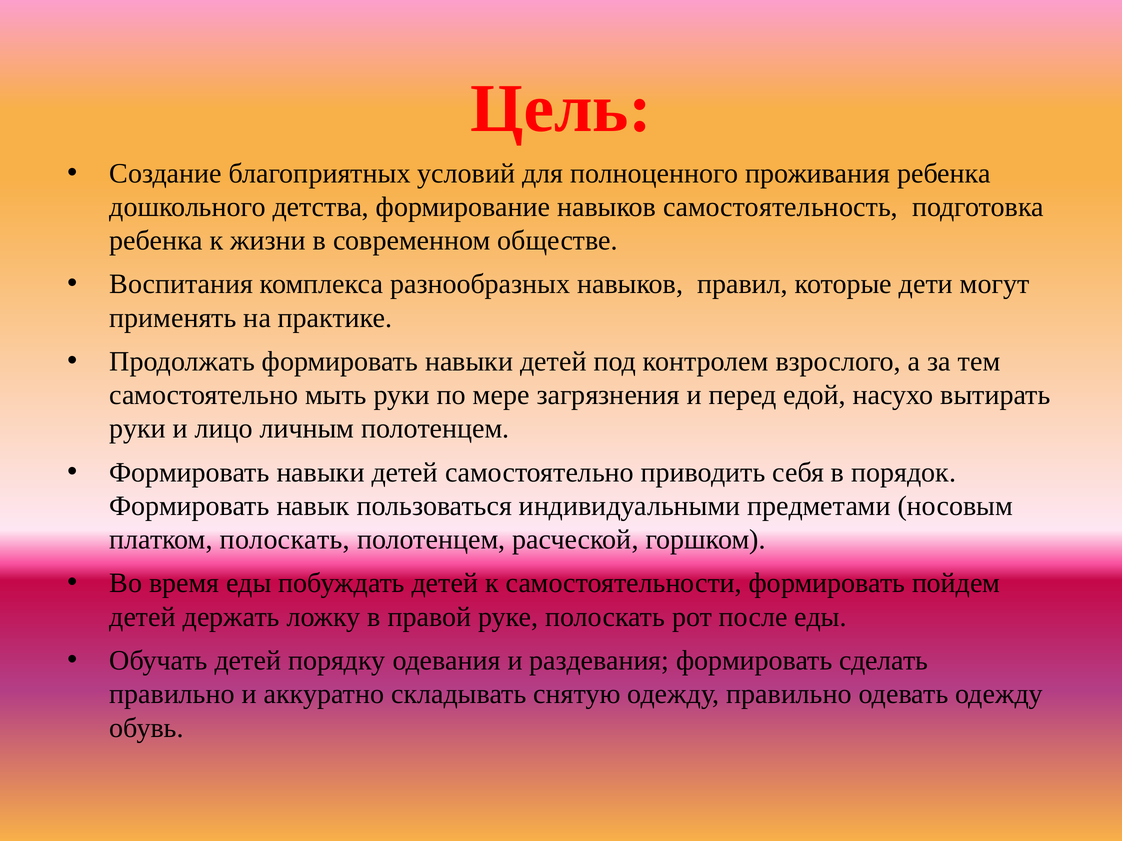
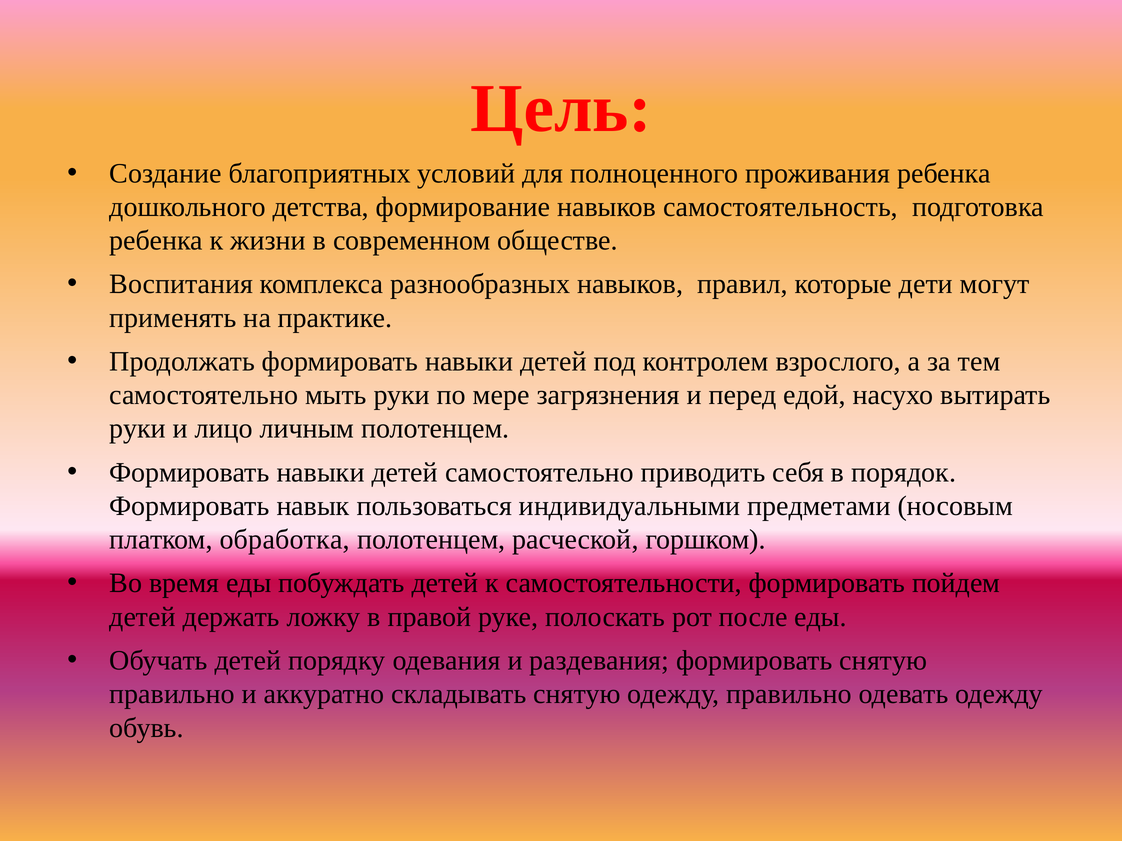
платком полоскать: полоскать -> обработка
формировать сделать: сделать -> снятую
